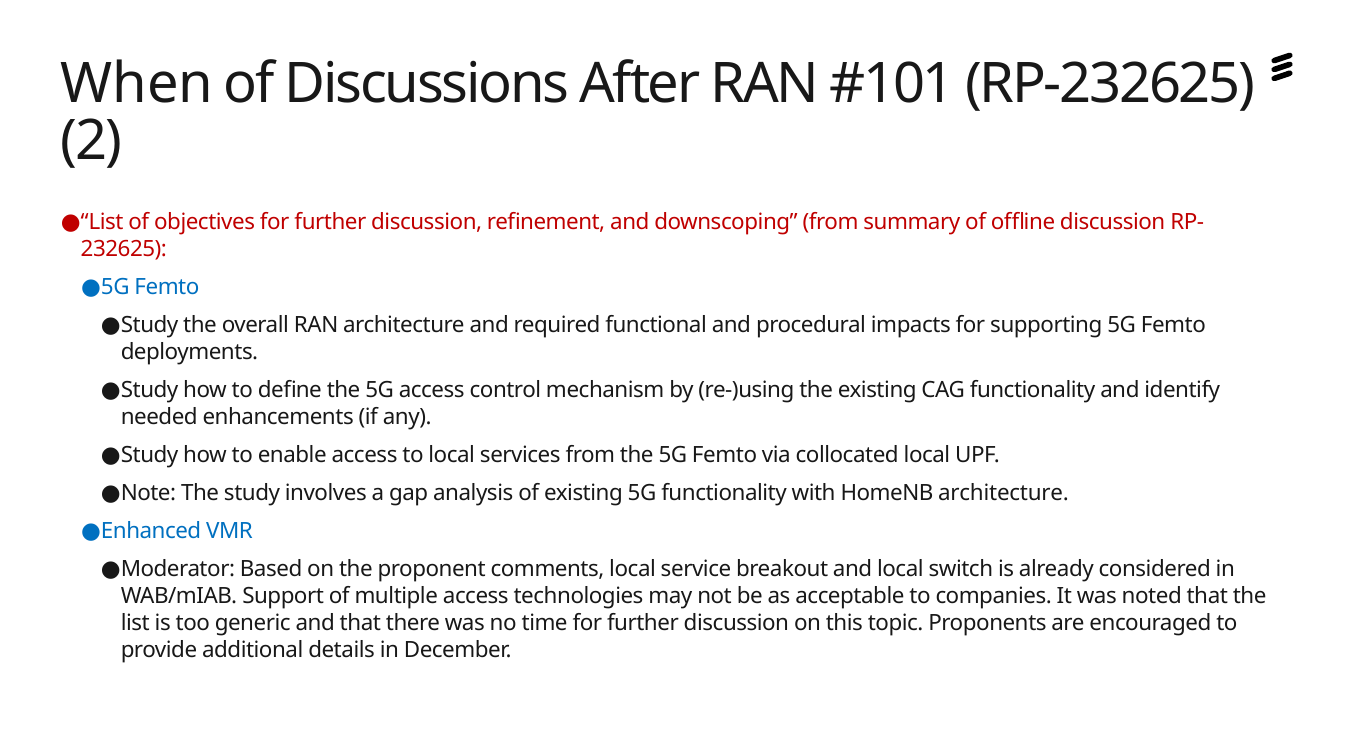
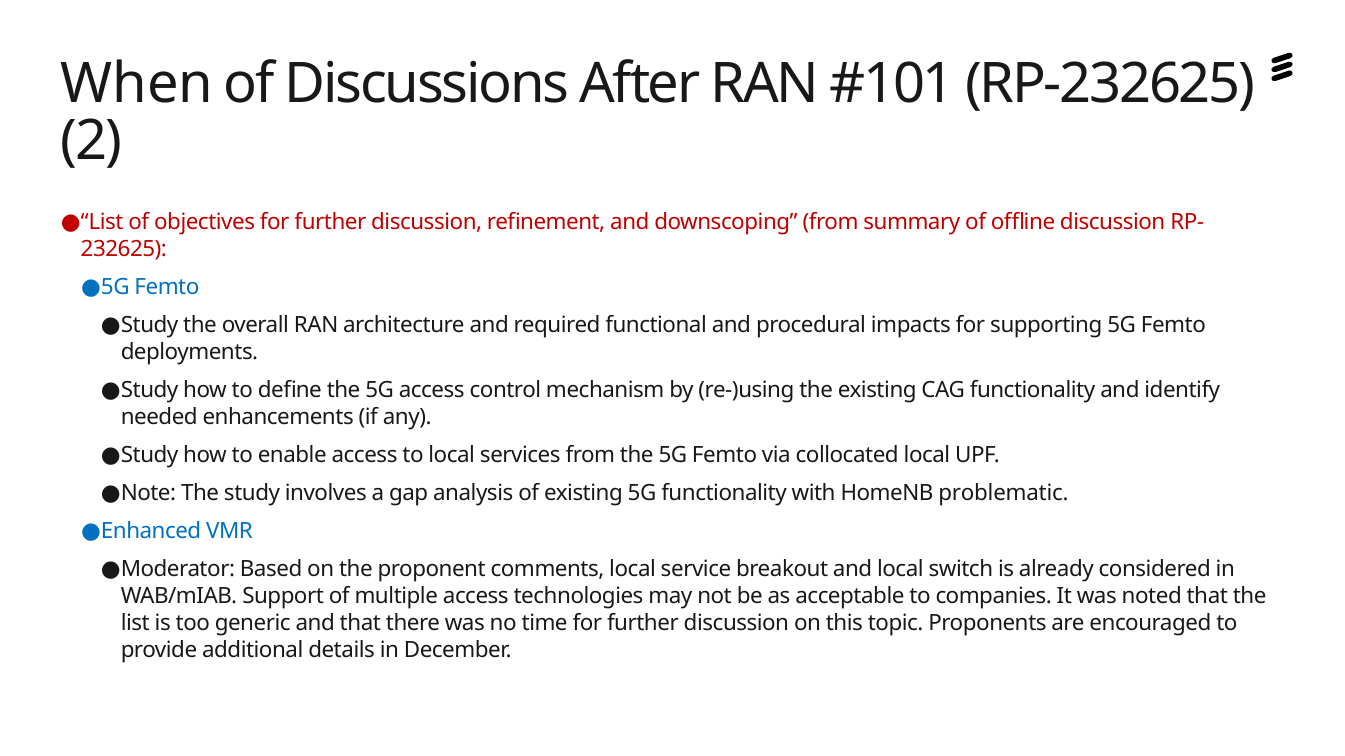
HomeNB architecture: architecture -> problematic
